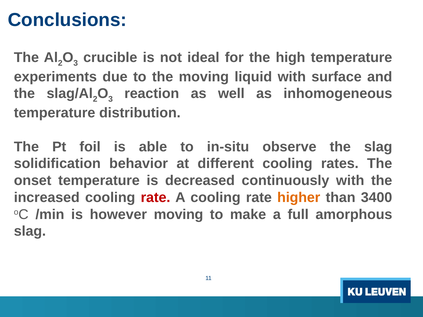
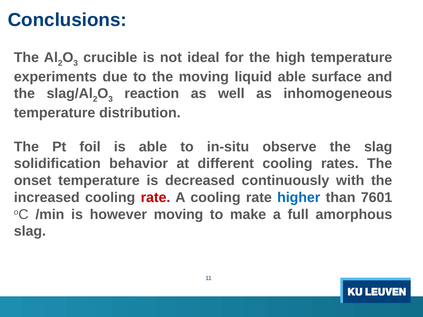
liquid with: with -> able
higher colour: orange -> blue
3400: 3400 -> 7601
